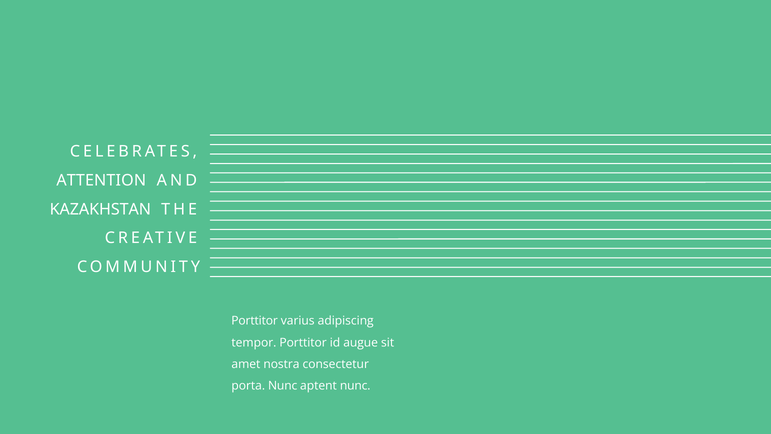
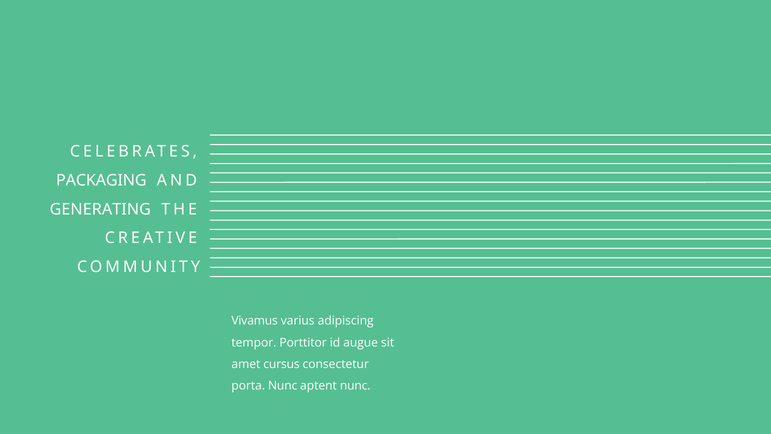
ATTENTION: ATTENTION -> PACKAGING
KAZAKHSTAN: KAZAKHSTAN -> GENERATING
Porttitor at (255, 321): Porttitor -> Vivamus
nostra: nostra -> cursus
